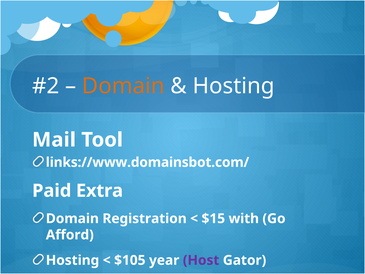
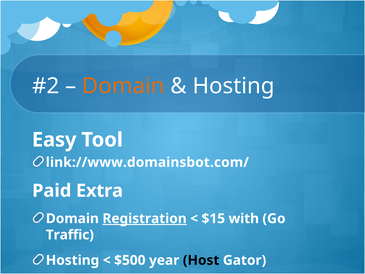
Mail: Mail -> Easy
links://www.domainsbot.com/: links://www.domainsbot.com/ -> link://www.domainsbot.com/
Registration underline: none -> present
Afford: Afford -> Traffic
$105: $105 -> $500
Host colour: purple -> black
